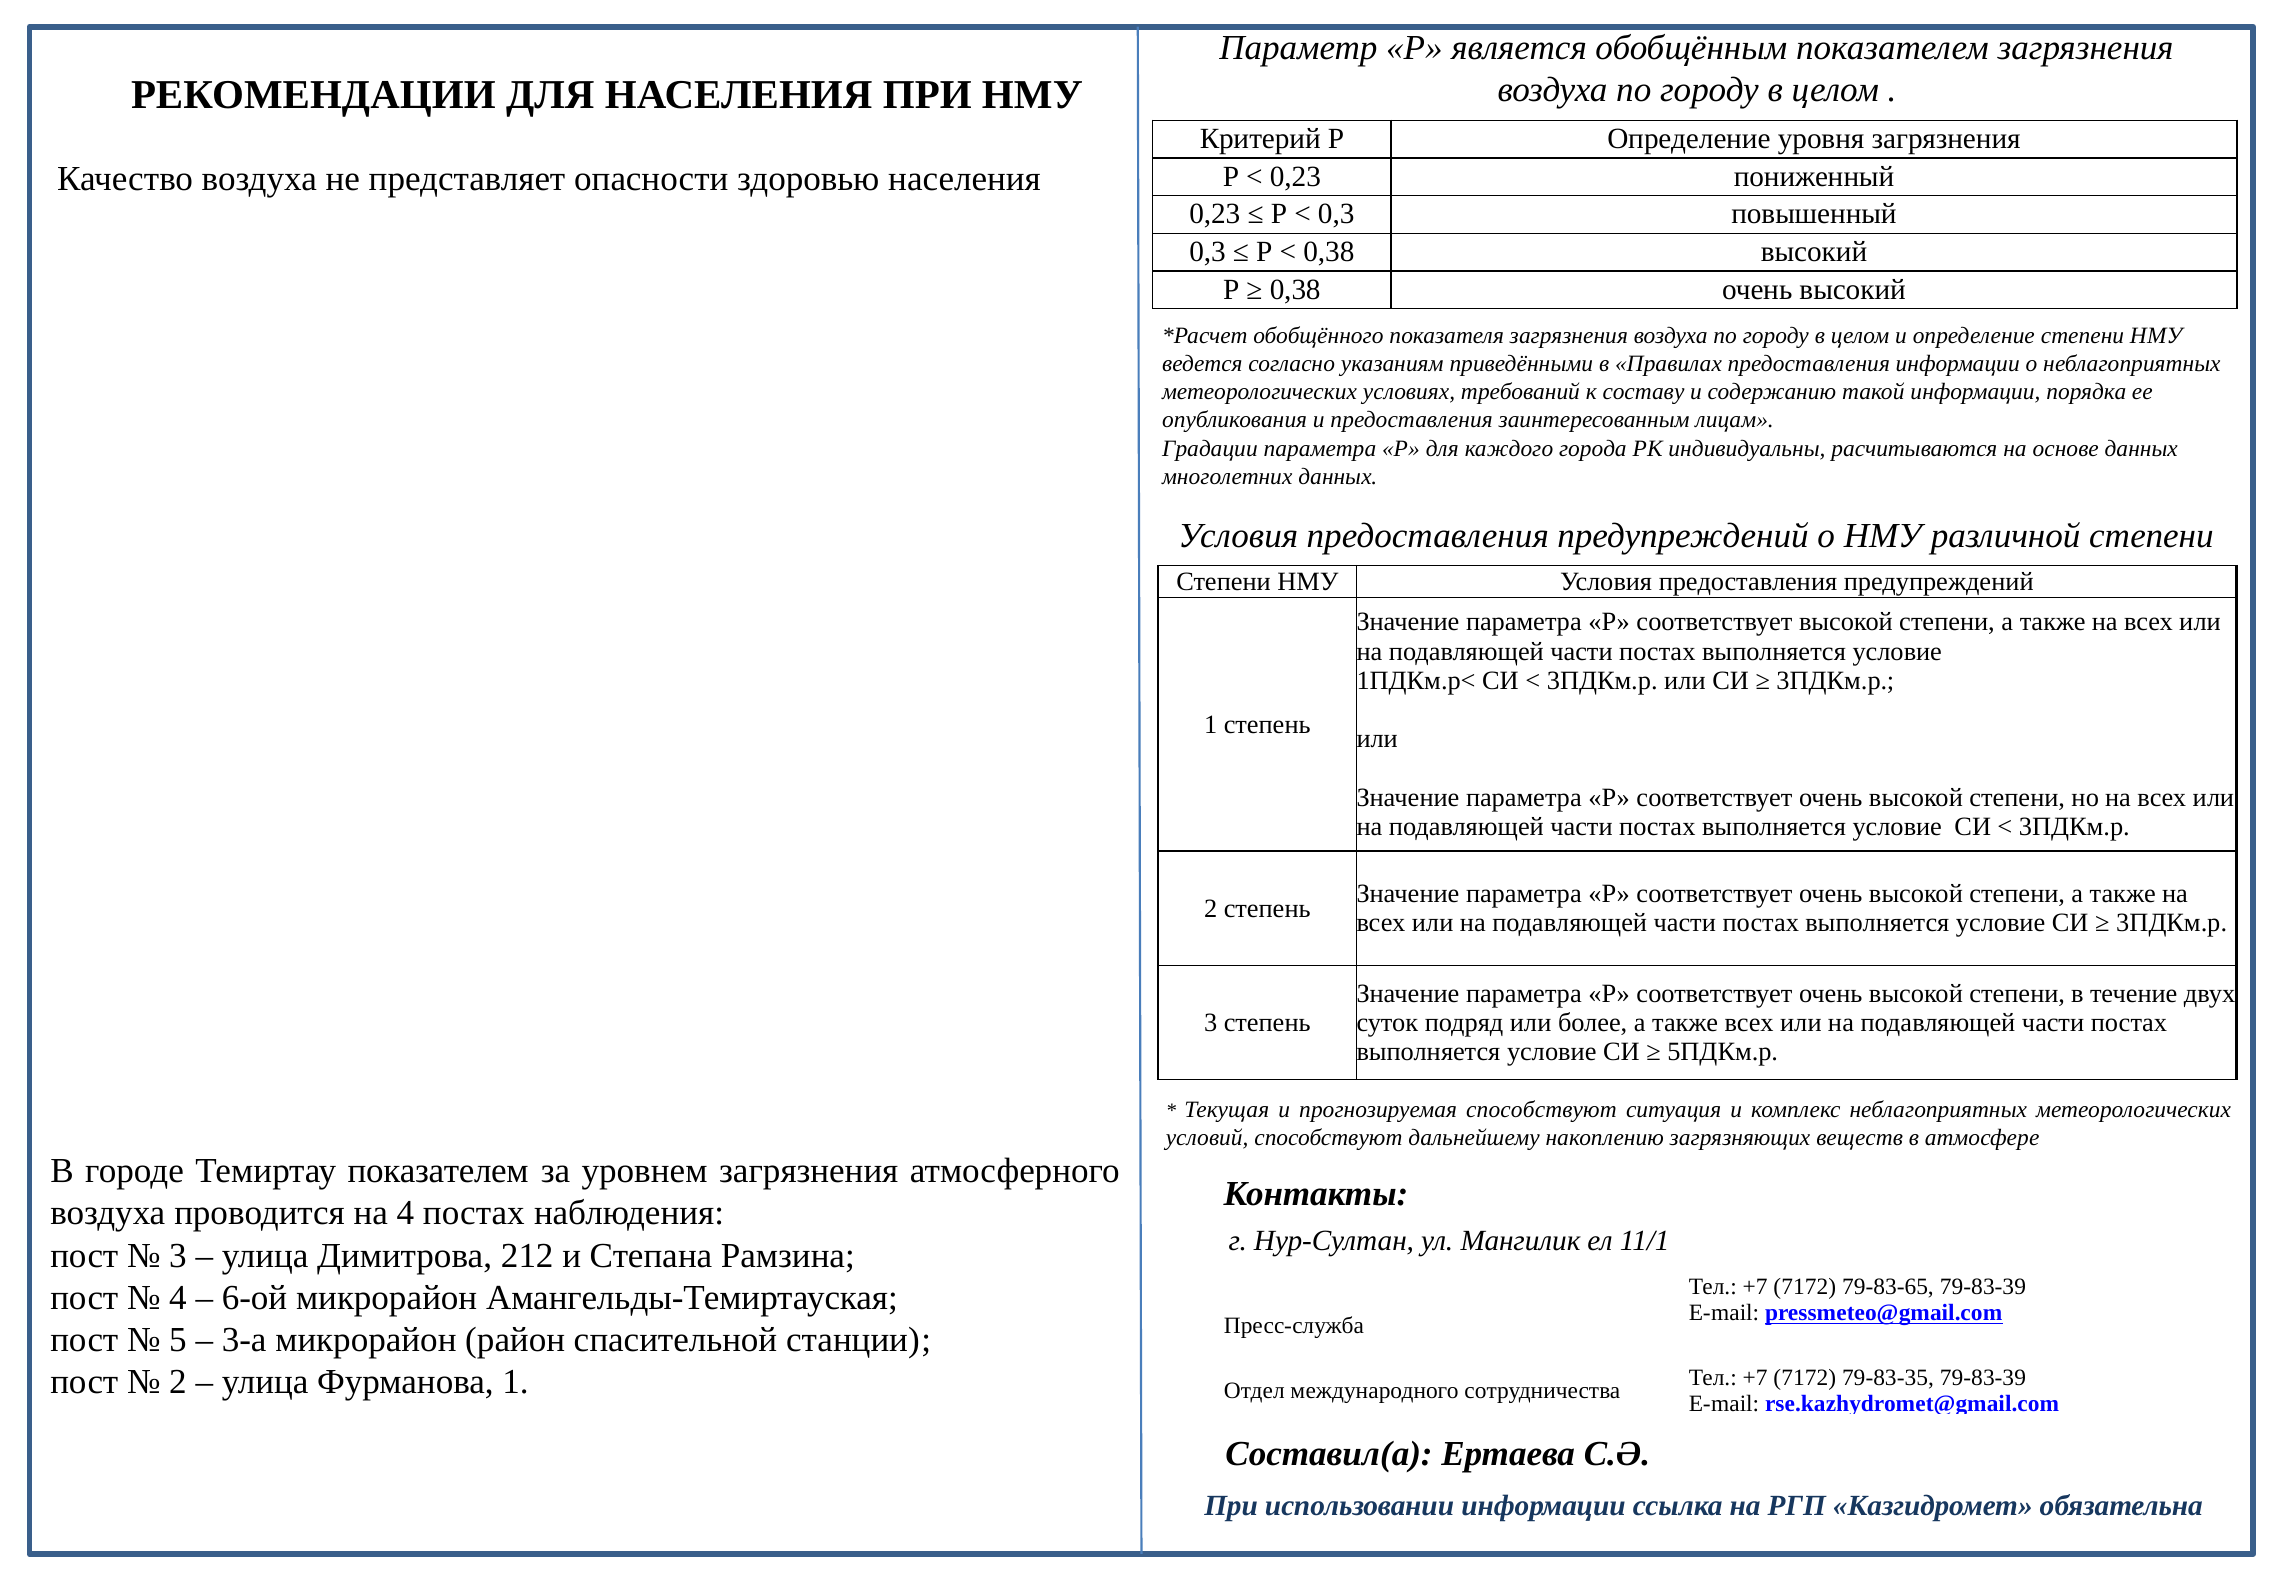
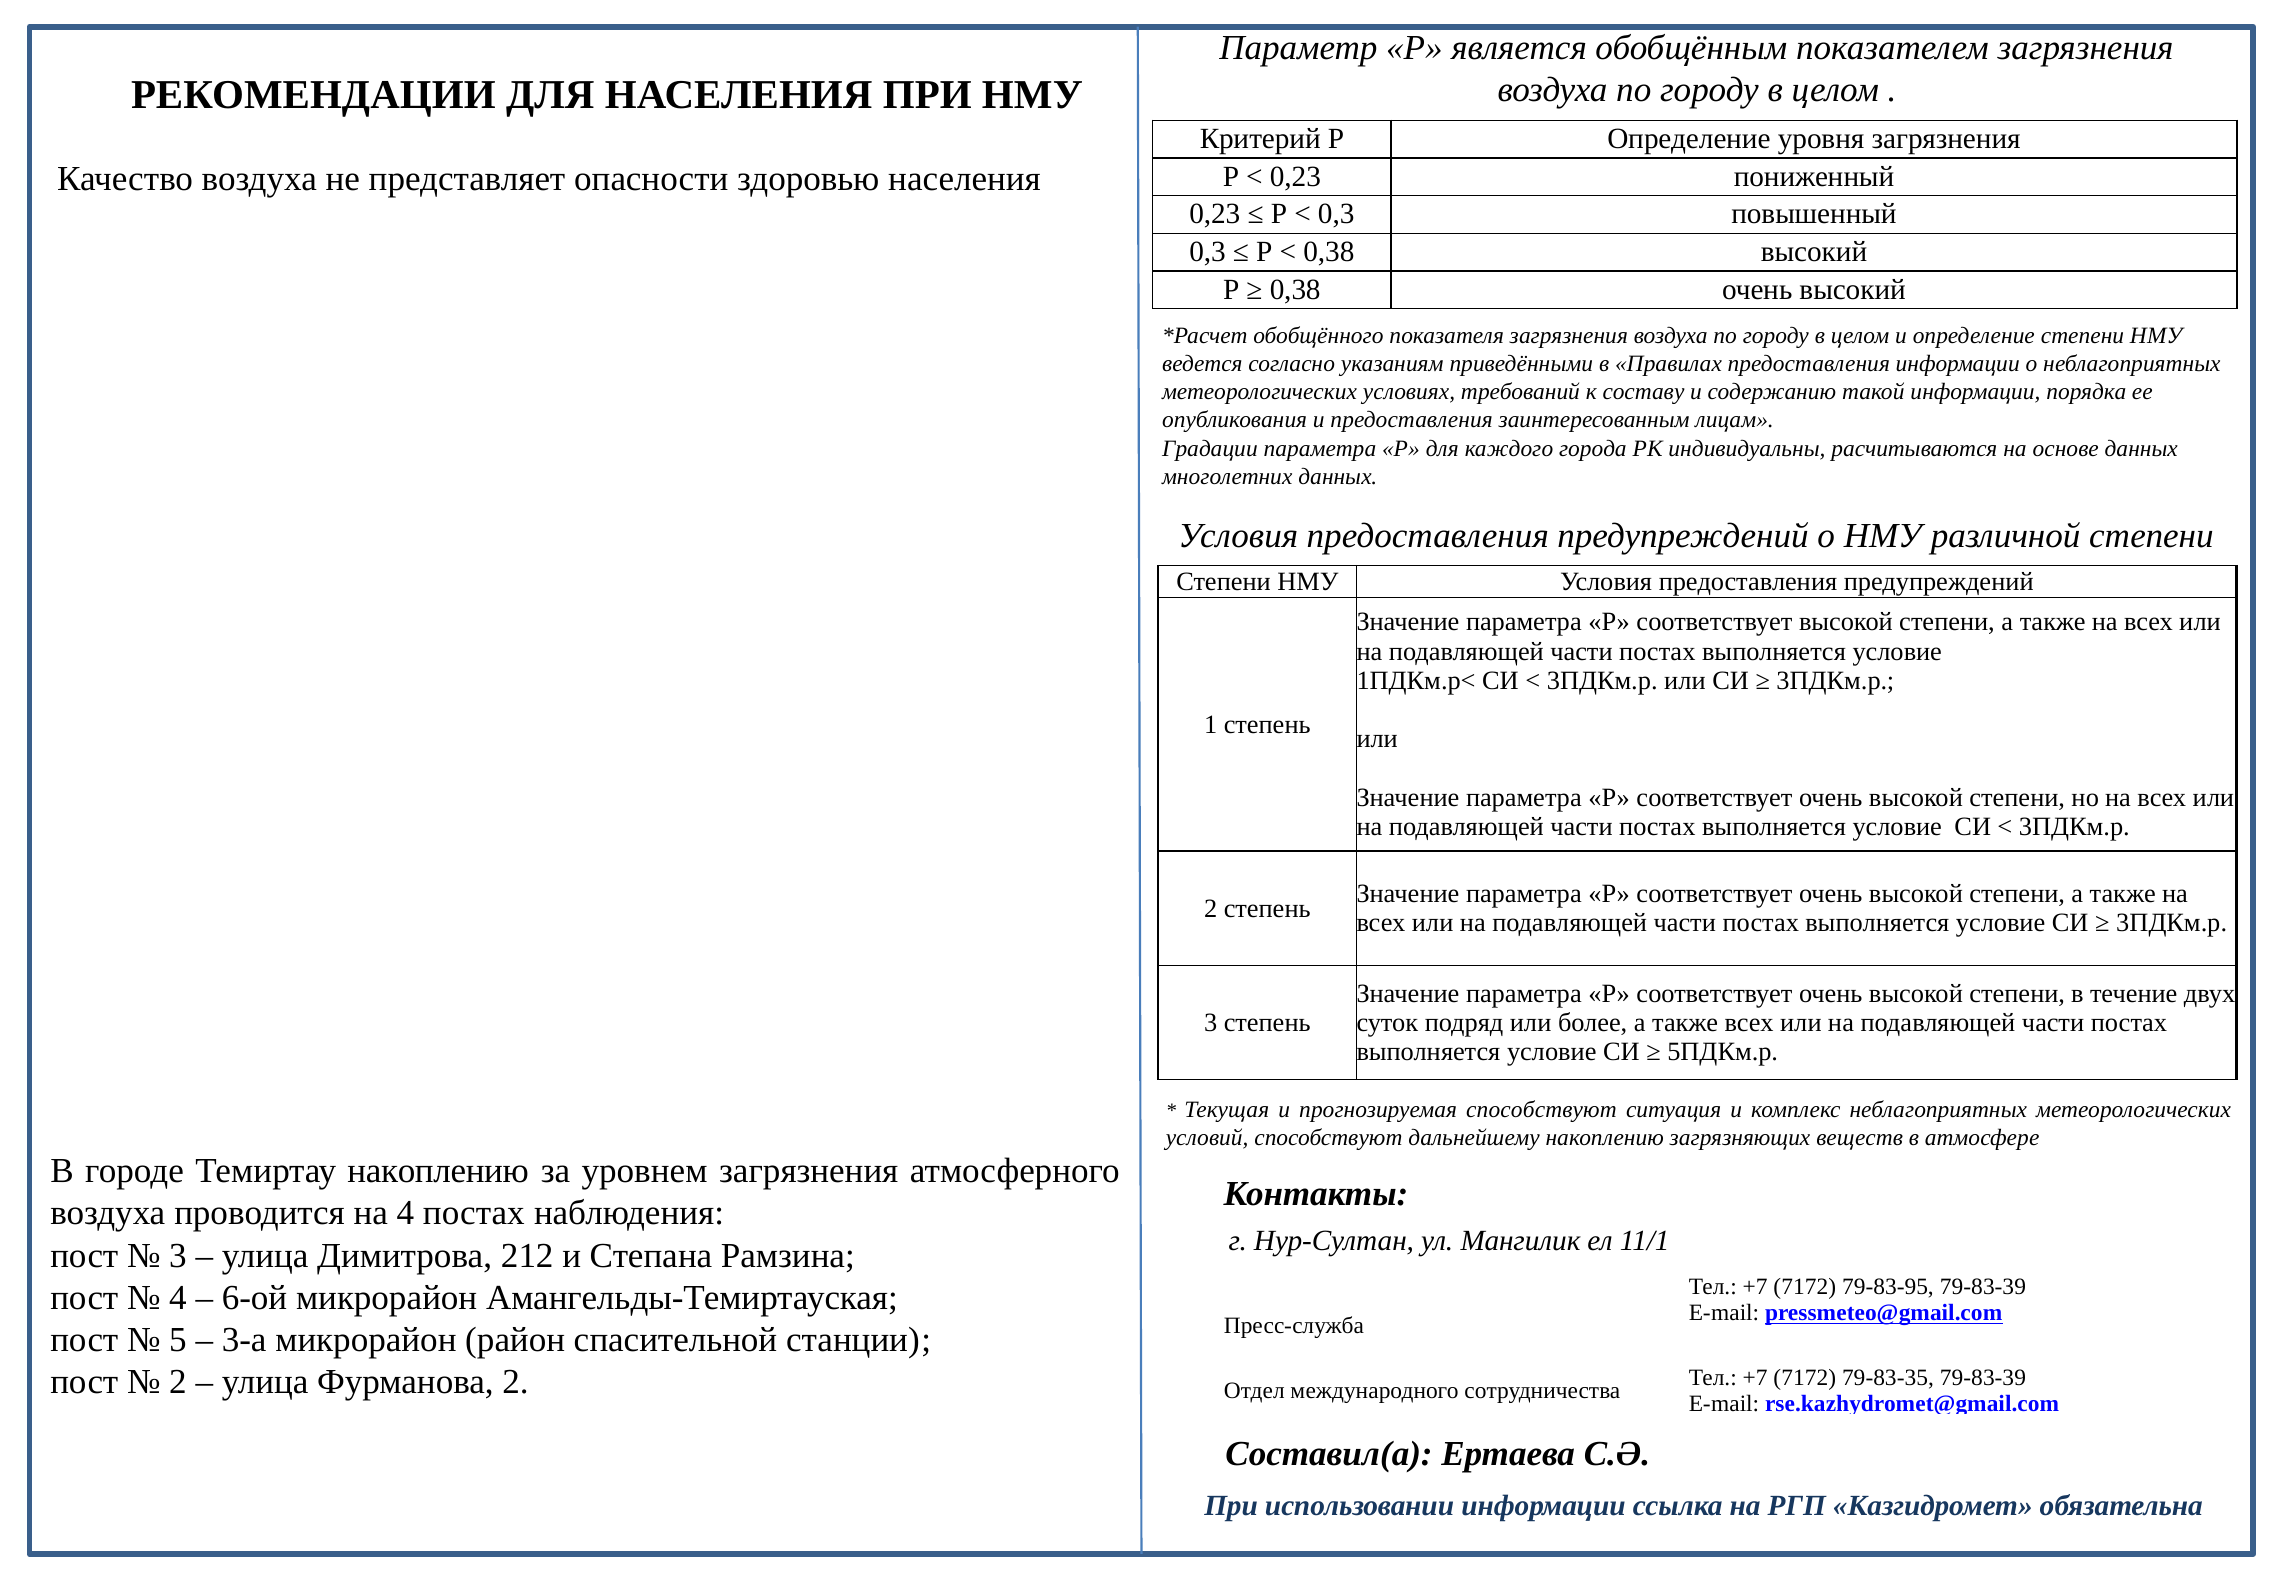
Темиртау показателем: показателем -> накоплению
79-83-65: 79-83-65 -> 79-83-95
Фурманова 1: 1 -> 2
